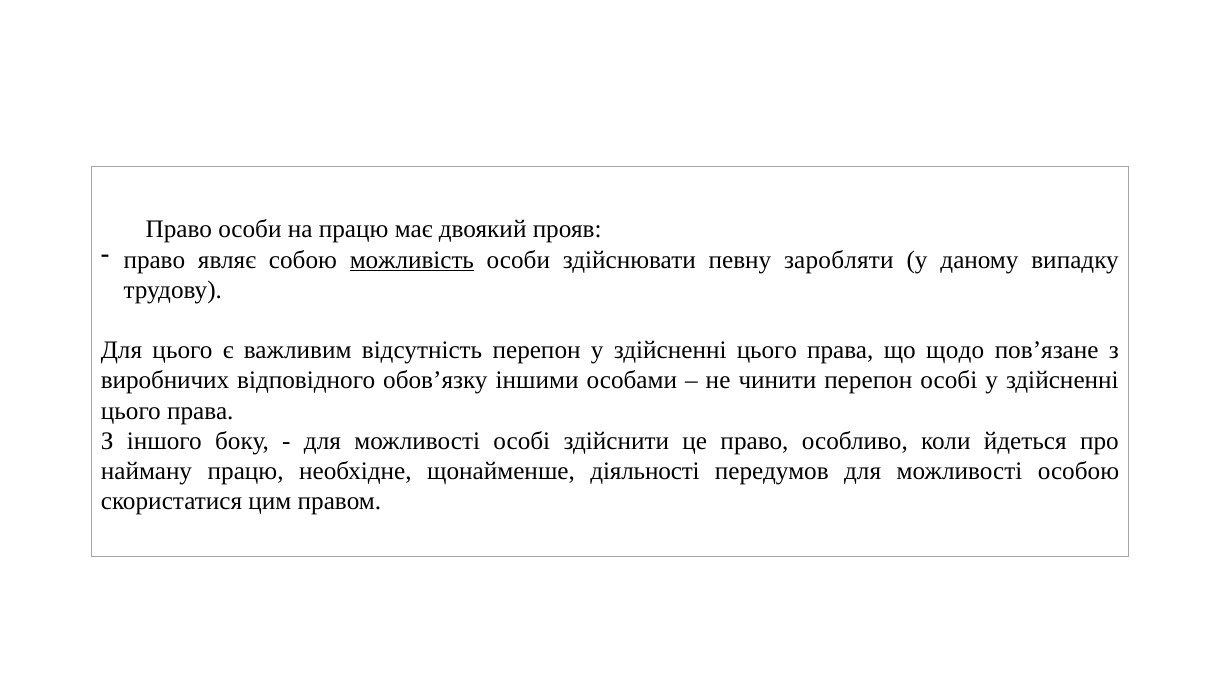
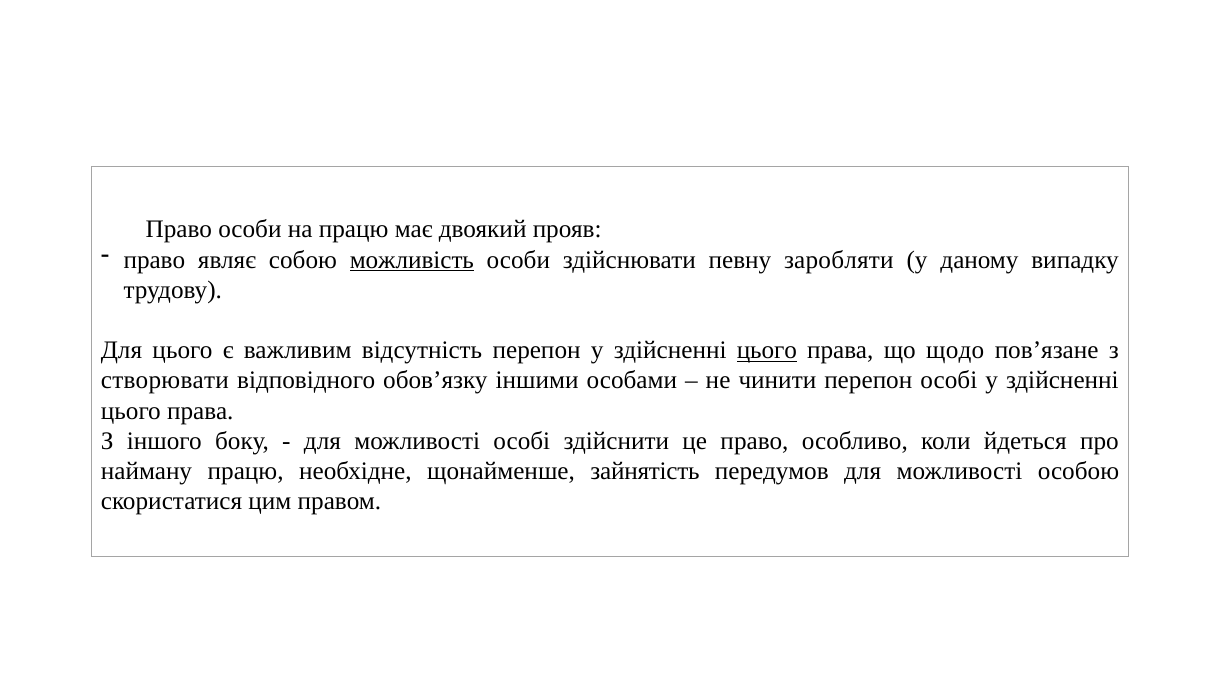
цього at (767, 350) underline: none -> present
виробничих: виробничих -> створювати
діяльності: діяльності -> зайнятість
